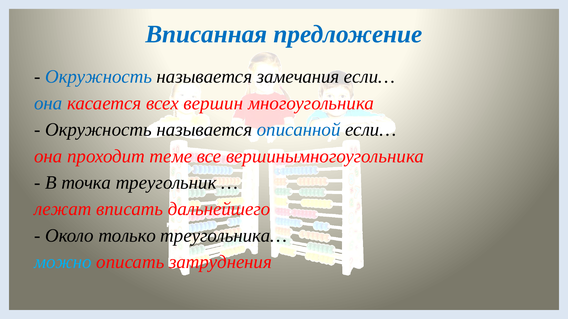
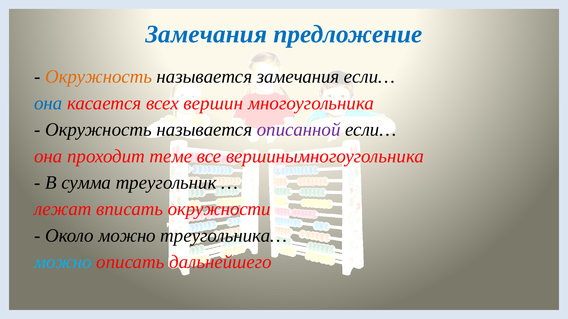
Вписанная at (206, 34): Вписанная -> Замечания
Окружность at (99, 77) colour: blue -> orange
описанной colour: blue -> purple
точка: точка -> сумма
дальнейшего: дальнейшего -> окружности
Около только: только -> можно
затруднения: затруднения -> дальнейшего
